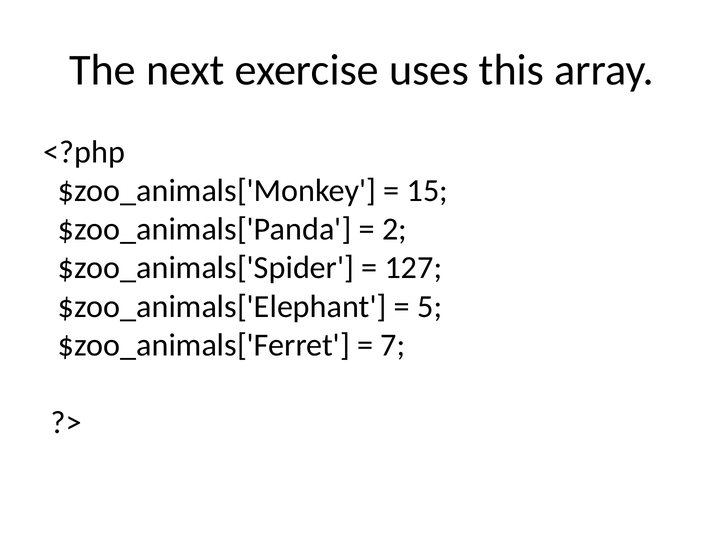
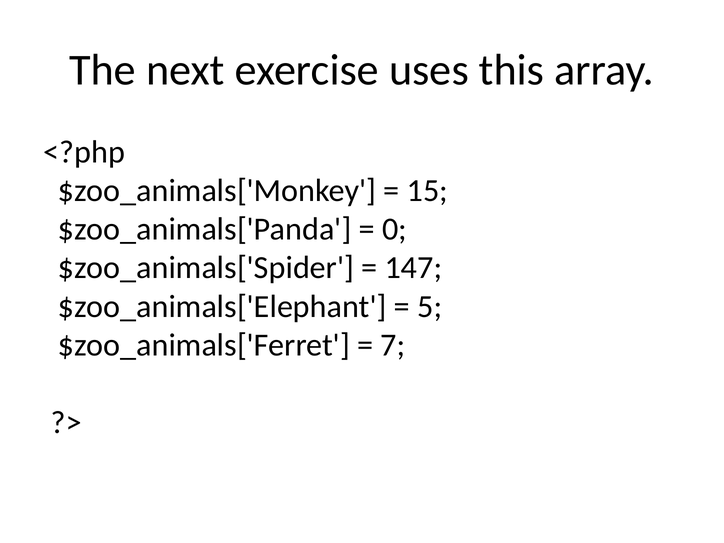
2: 2 -> 0
127: 127 -> 147
